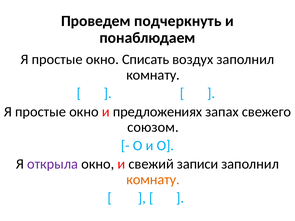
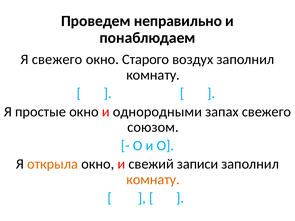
подчеркнуть: подчеркнуть -> неправильно
простые at (57, 59): простые -> свежего
Списать: Списать -> Старого
предложениях: предложениях -> однородными
открыла colour: purple -> orange
